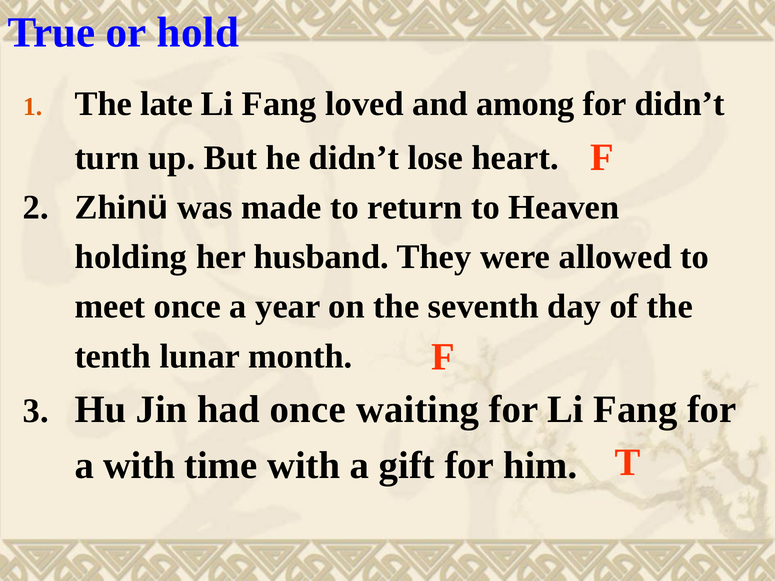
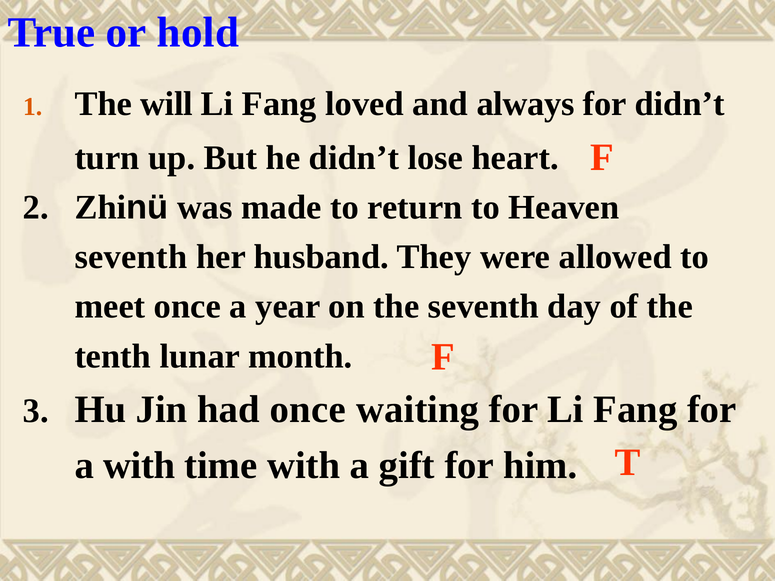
late: late -> will
among: among -> always
holding at (131, 257): holding -> seventh
